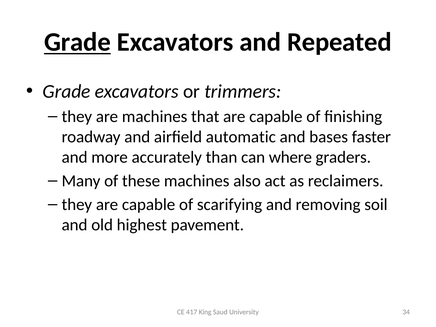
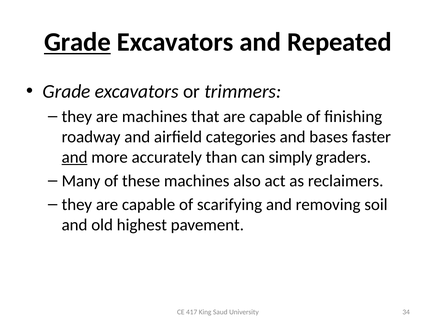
automatic: automatic -> categories
and at (75, 157) underline: none -> present
where: where -> simply
